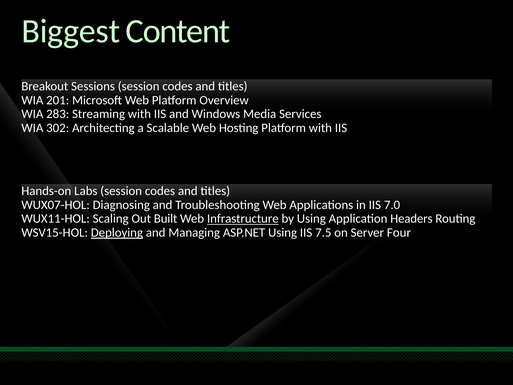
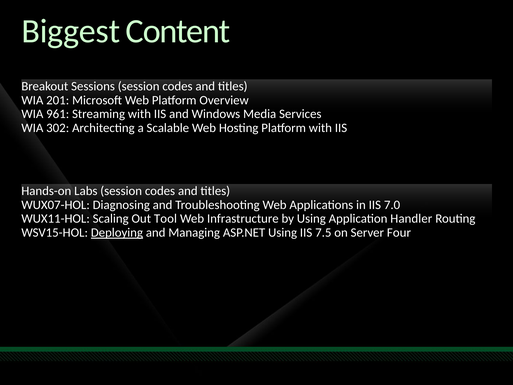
283: 283 -> 961
Built: Built -> Tool
Infrastructure underline: present -> none
Headers: Headers -> Handler
